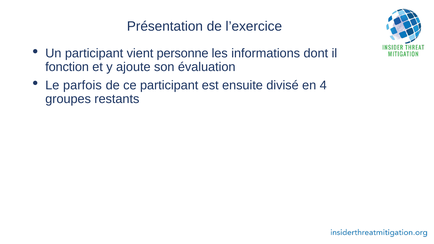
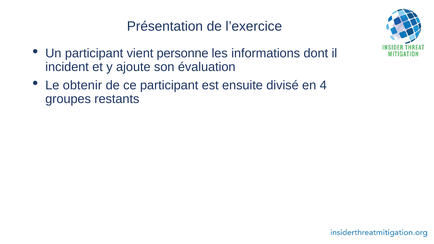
fonction: fonction -> incident
parfois: parfois -> obtenir
